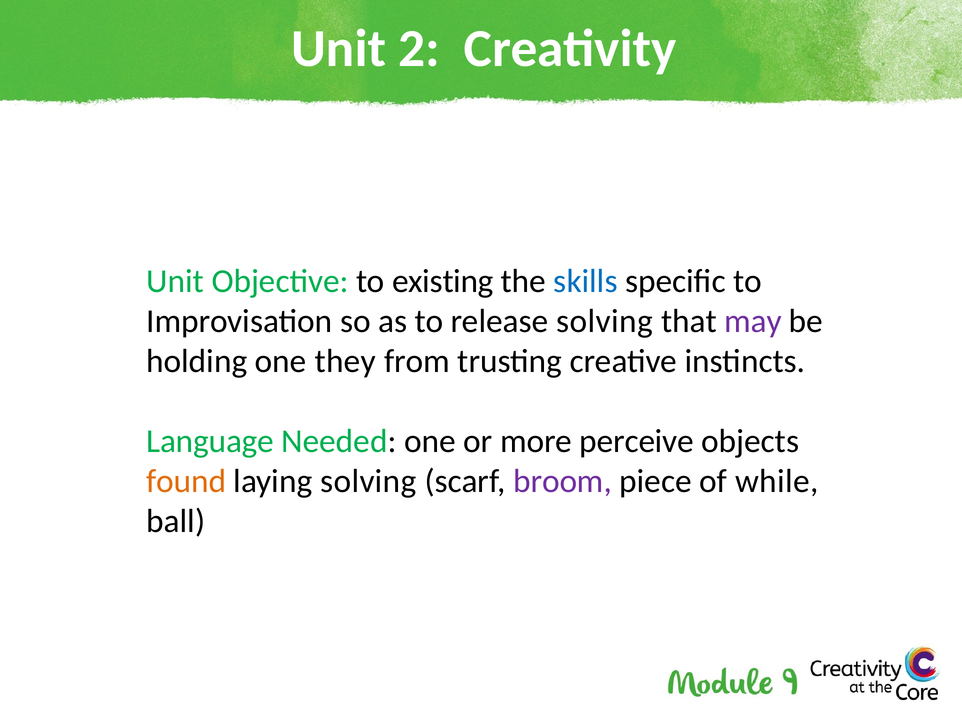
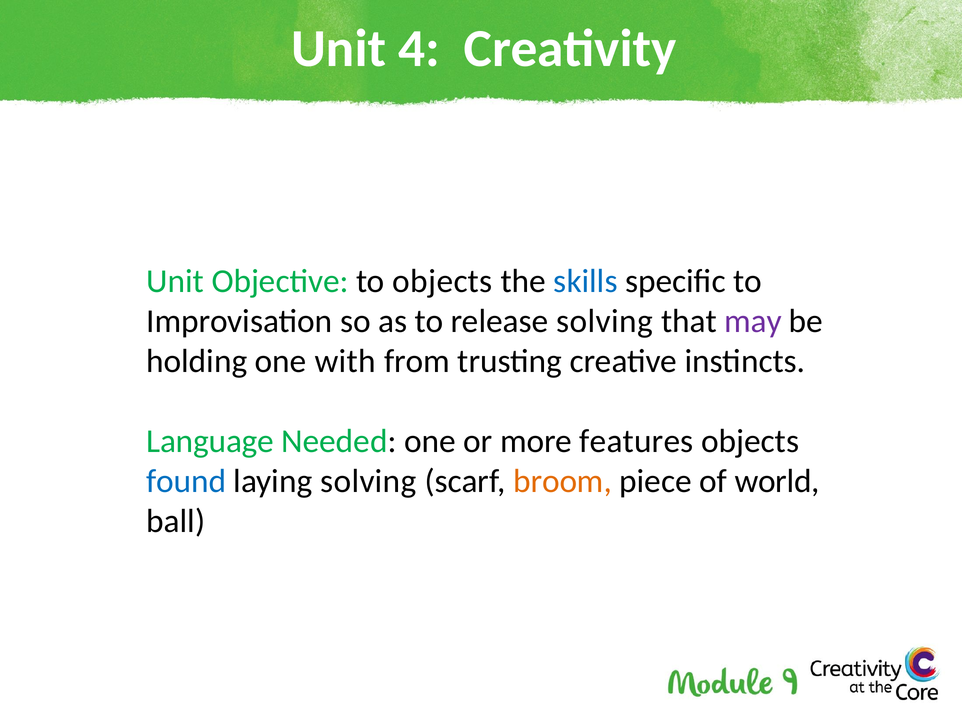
2: 2 -> 4
to existing: existing -> objects
they: they -> with
perceive: perceive -> features
found colour: orange -> blue
broom colour: purple -> orange
while: while -> world
